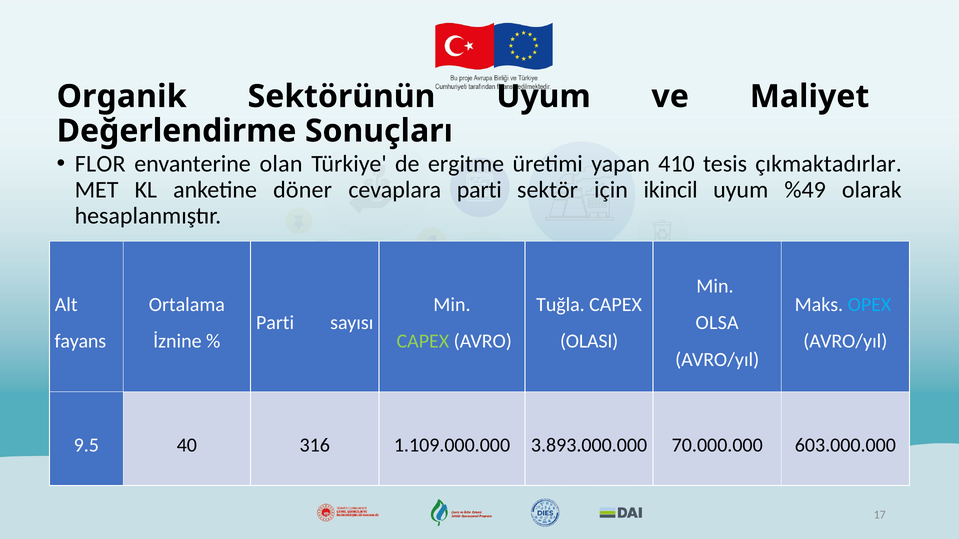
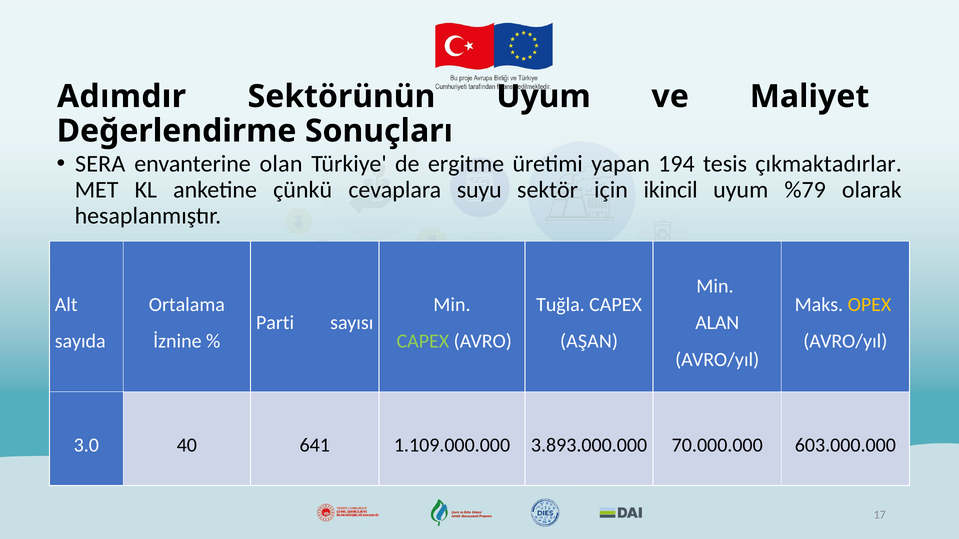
Organik: Organik -> Adımdır
FLOR: FLOR -> SERA
410: 410 -> 194
döner: döner -> çünkü
cevaplara parti: parti -> suyu
%49: %49 -> %79
OPEX colour: light blue -> yellow
OLSA: OLSA -> ALAN
fayans: fayans -> sayıda
OLASI: OLASI -> AŞAN
9.5: 9.5 -> 3.0
316: 316 -> 641
